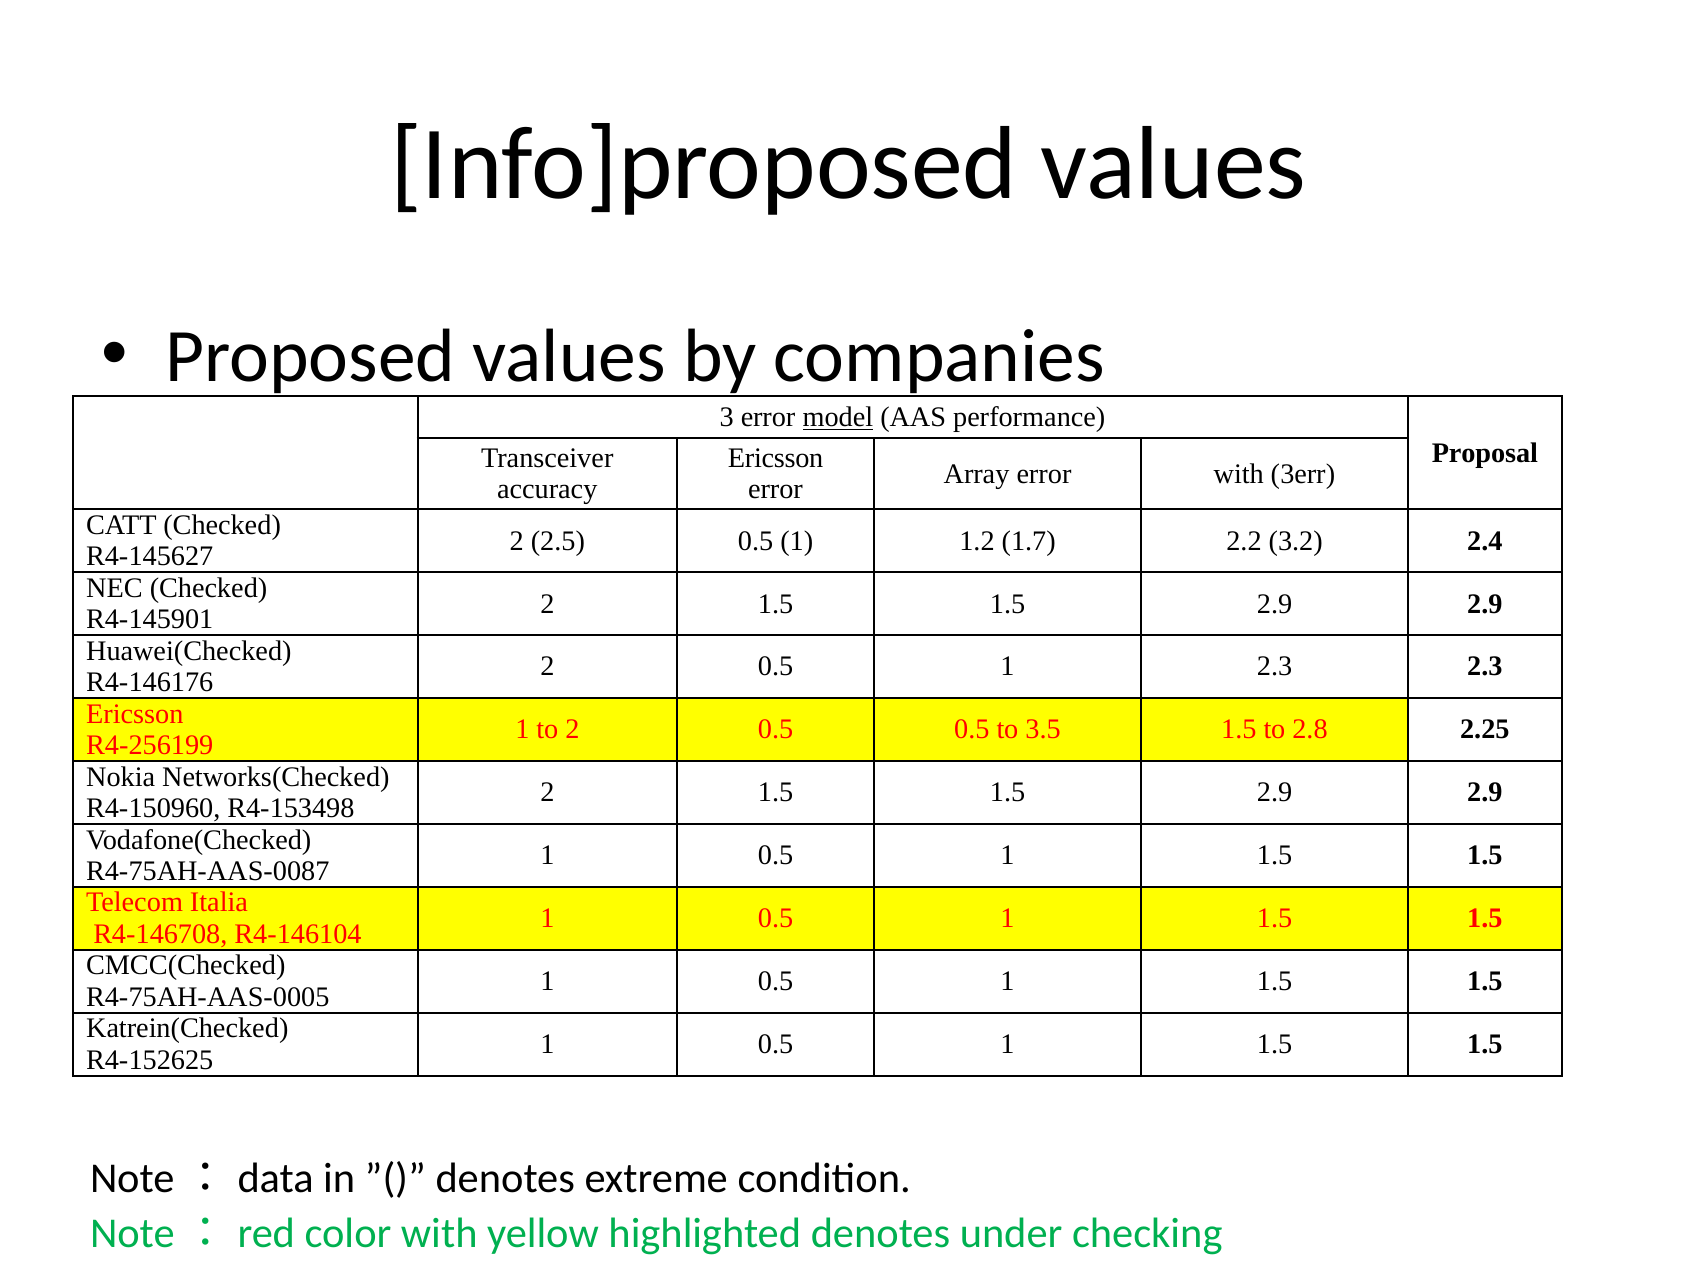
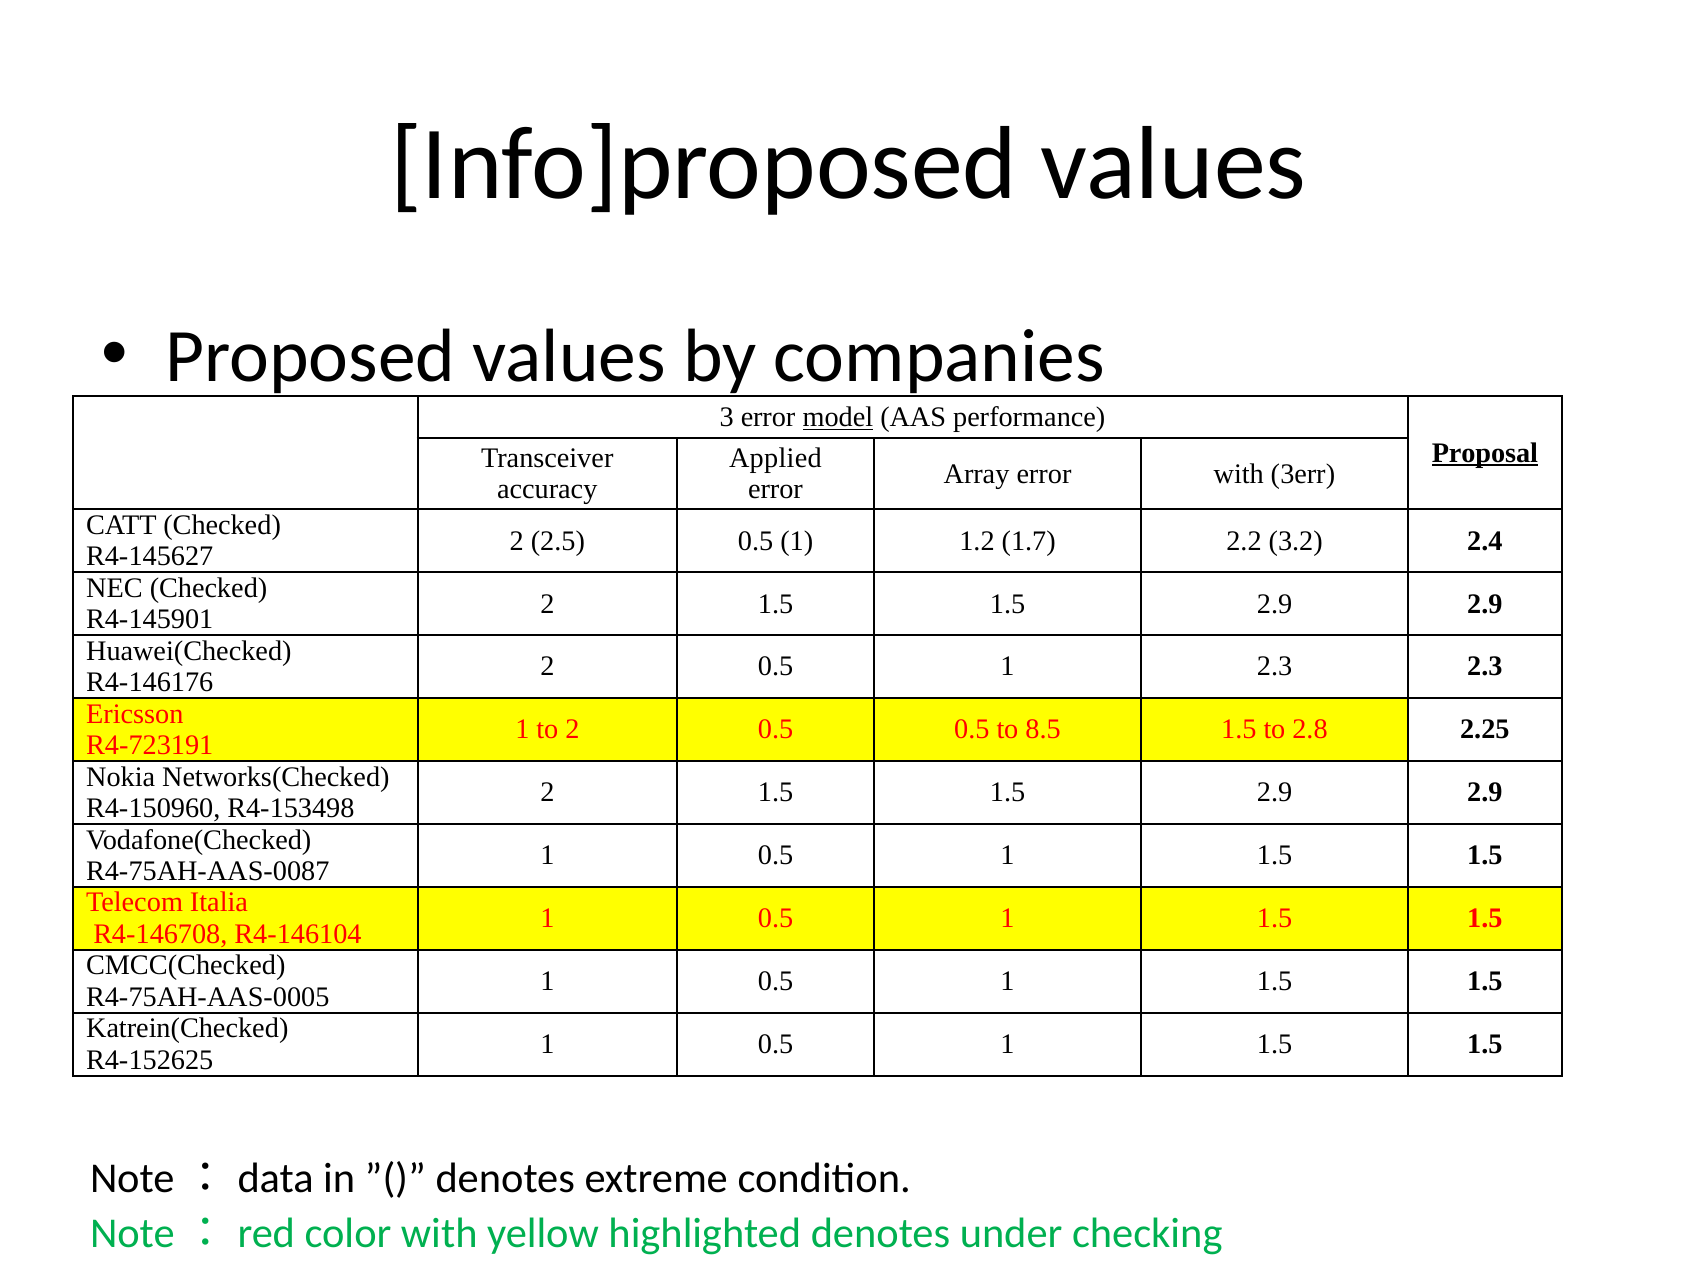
Proposal underline: none -> present
Ericsson at (776, 458): Ericsson -> Applied
3.5: 3.5 -> 8.5
R4-256199: R4-256199 -> R4-723191
